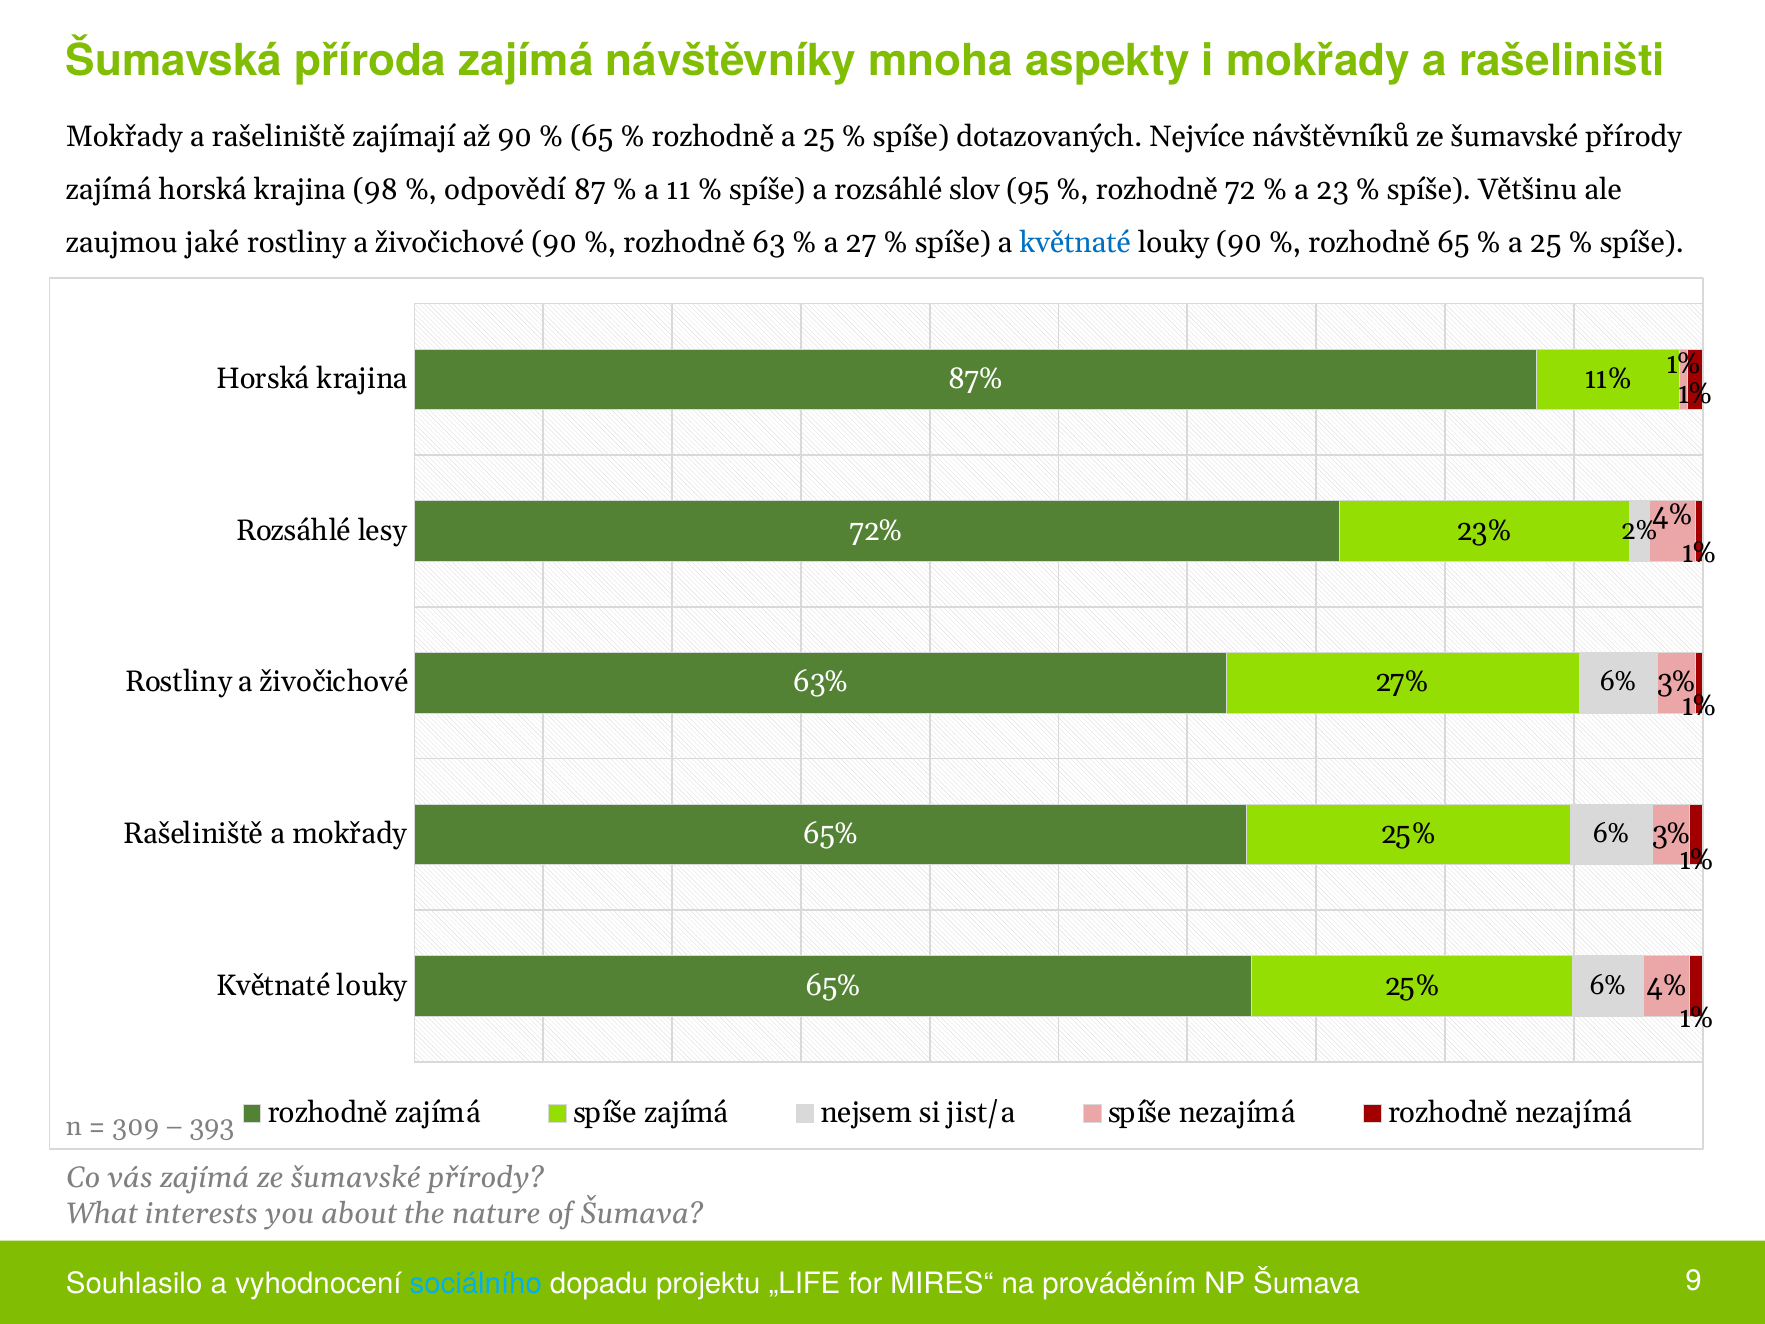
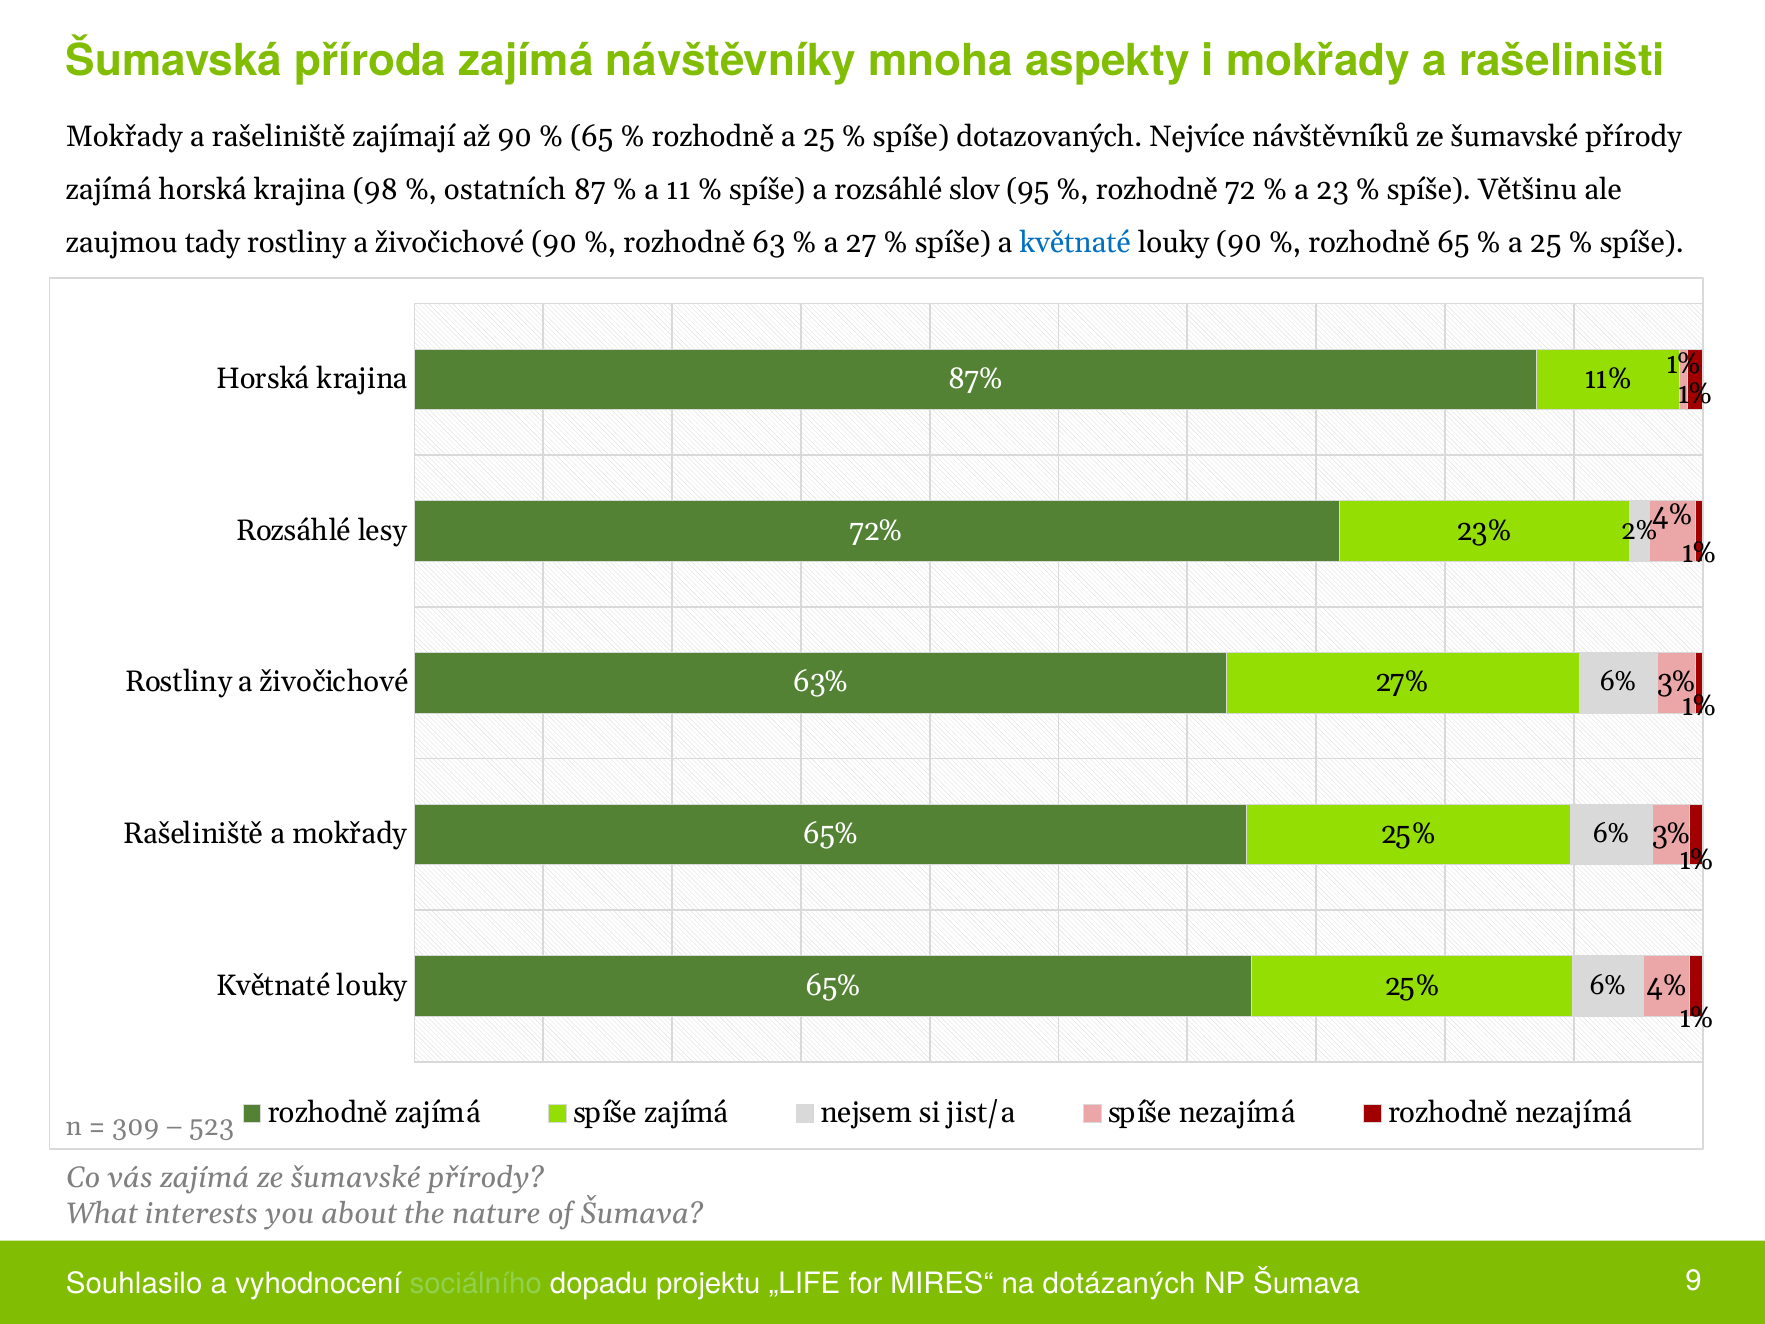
odpovědí: odpovědí -> ostatních
jaké: jaké -> tady
393: 393 -> 523
sociálního colour: light blue -> light green
prováděním: prováděním -> dotázaných
